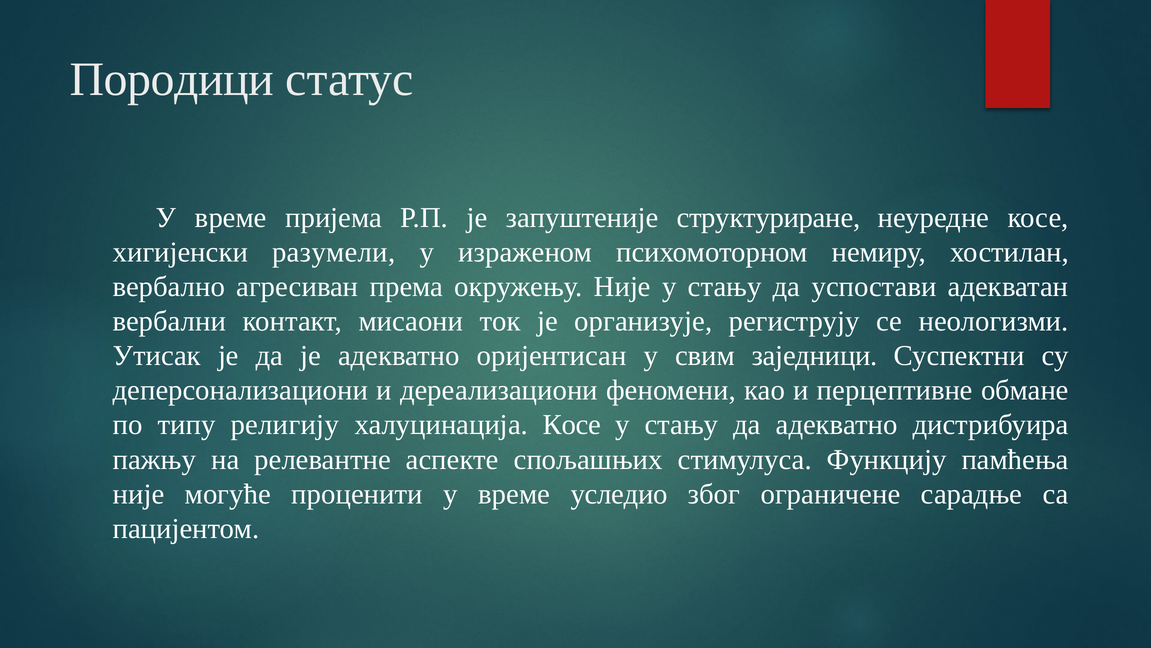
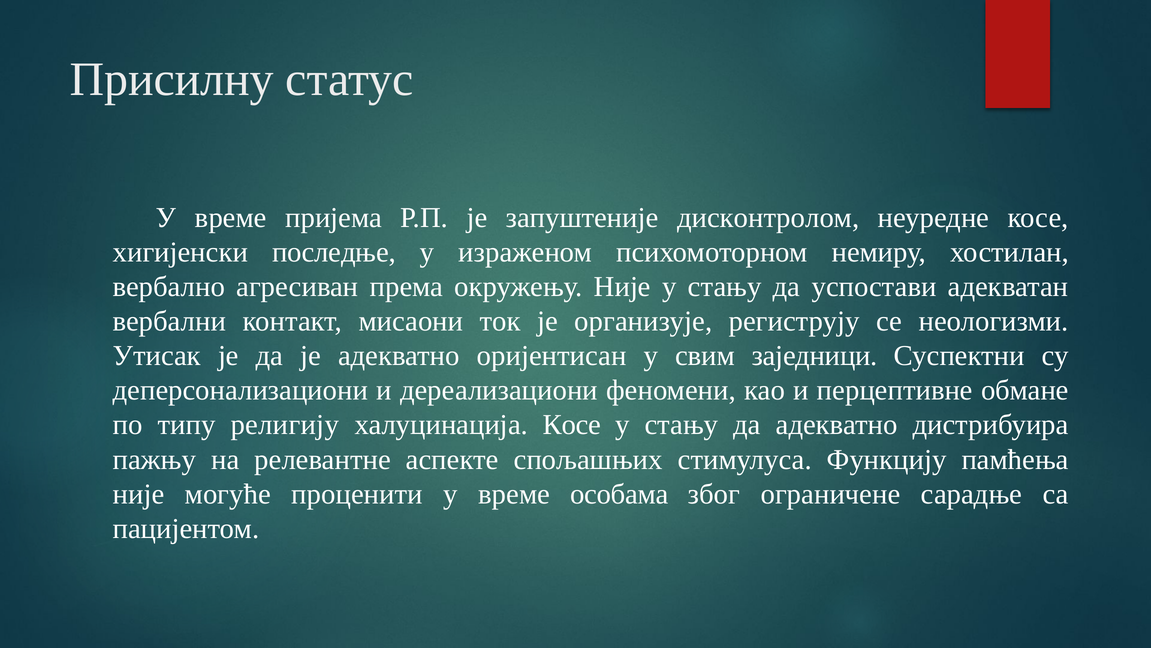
Породици: Породици -> Присилну
структуриране: структуриране -> дисконтролом
разумели: разумели -> последње
уследио: уследио -> особама
